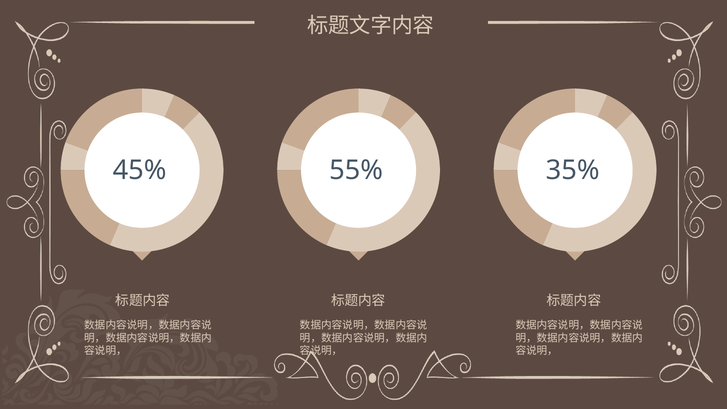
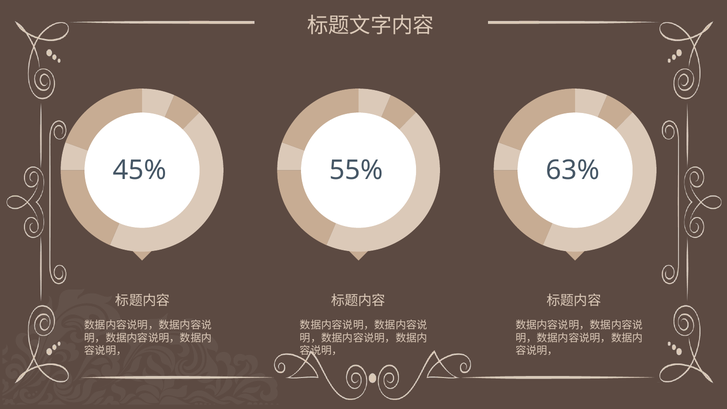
35%: 35% -> 63%
